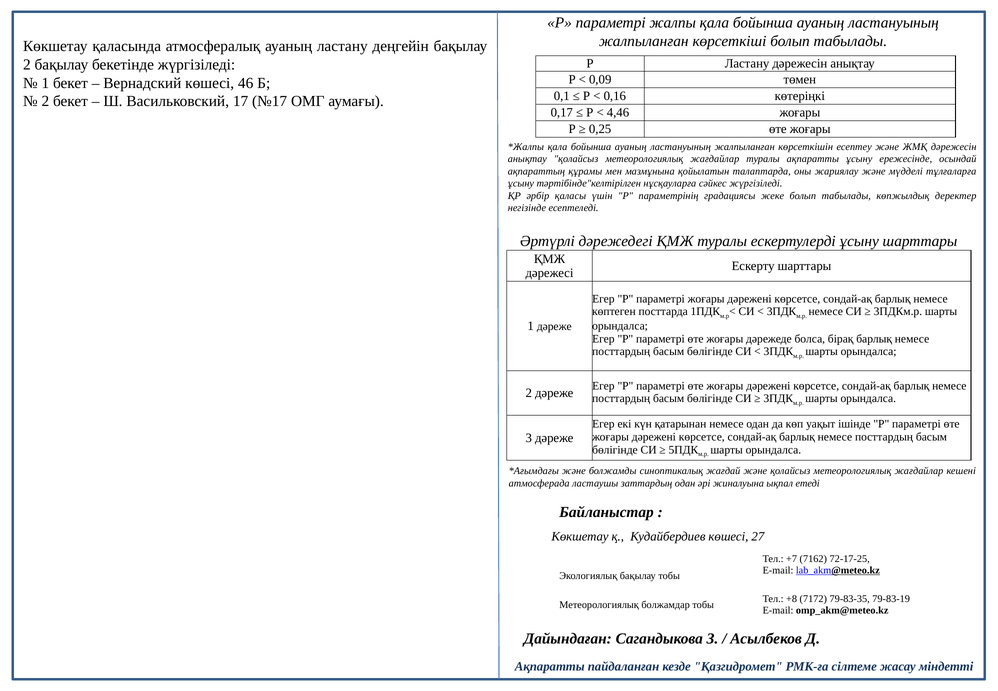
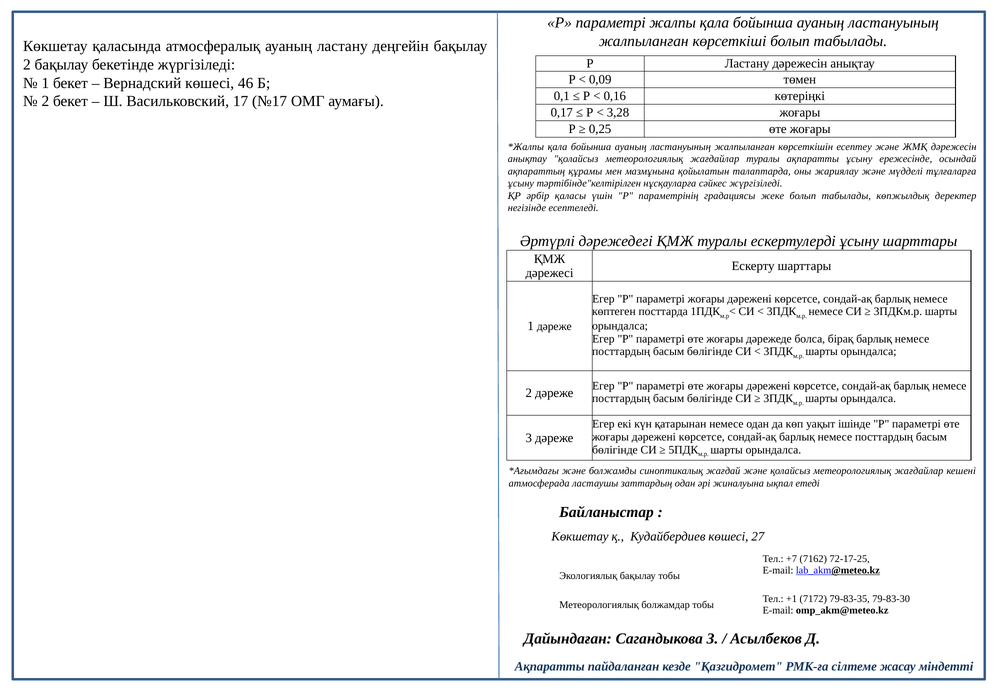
4,46: 4,46 -> 3,28
+8: +8 -> +1
79-83-19: 79-83-19 -> 79-83-30
